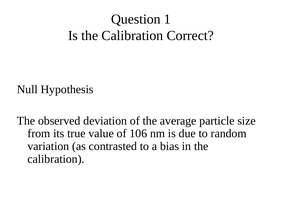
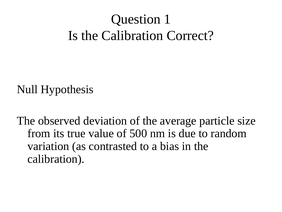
106: 106 -> 500
